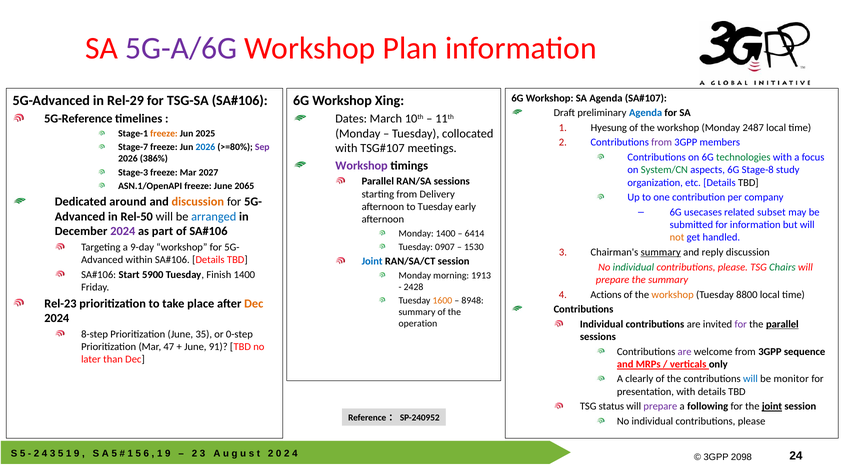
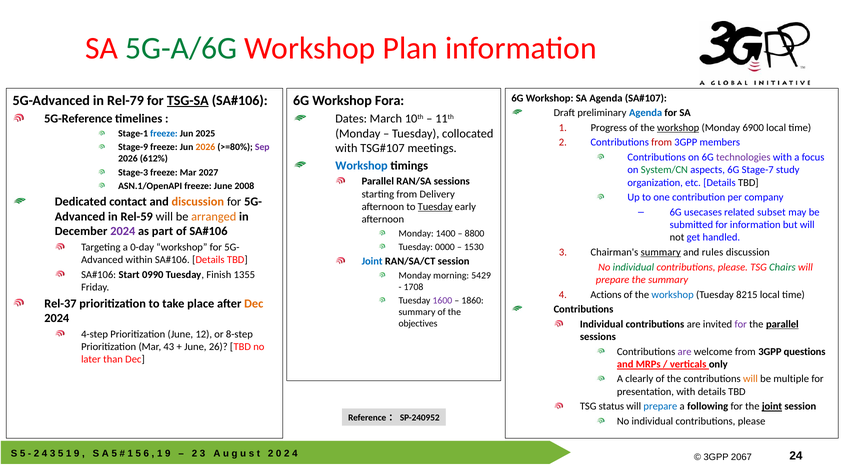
5G-A/6G colour: purple -> green
Rel-29: Rel-29 -> Rel-79
TSG-SA underline: none -> present
Xing: Xing -> Fora
Hyesung: Hyesung -> Progress
workshop at (678, 128) underline: none -> present
2487: 2487 -> 6900
freeze at (164, 134) colour: orange -> blue
from at (662, 143) colour: purple -> red
Stage-7: Stage-7 -> Stage-9
2026 at (205, 147) colour: blue -> orange
technologies colour: green -> purple
386%: 386% -> 612%
Workshop at (362, 166) colour: purple -> blue
Stage-8: Stage-8 -> Stage-7
2065: 2065 -> 2008
around: around -> contact
Tuesday at (435, 207) underline: none -> present
Rel-50: Rel-50 -> Rel-59
arranged colour: blue -> orange
6414: 6414 -> 8800
not colour: orange -> black
9-day: 9-day -> 0-day
0907: 0907 -> 0000
reply: reply -> rules
5900: 5900 -> 0990
Finish 1400: 1400 -> 1355
1913: 1913 -> 5429
2428: 2428 -> 1708
workshop at (673, 295) colour: orange -> blue
8800: 8800 -> 8215
1600 colour: orange -> purple
8948: 8948 -> 1860
Rel-23: Rel-23 -> Rel-37
operation: operation -> objectives
8-step: 8-step -> 4-step
35: 35 -> 12
0-step: 0-step -> 8-step
47: 47 -> 43
91: 91 -> 26
sequence: sequence -> questions
will at (750, 379) colour: blue -> orange
monitor: monitor -> multiple
prepare at (660, 407) colour: purple -> blue
2098: 2098 -> 2067
